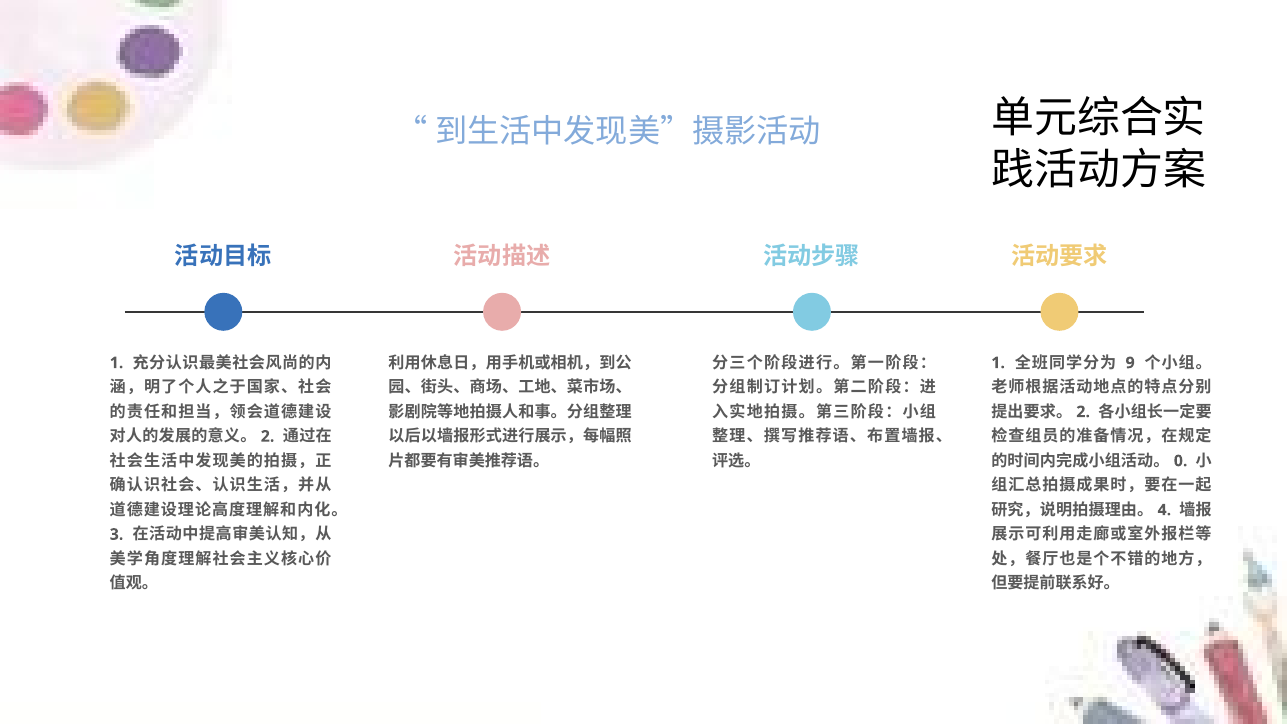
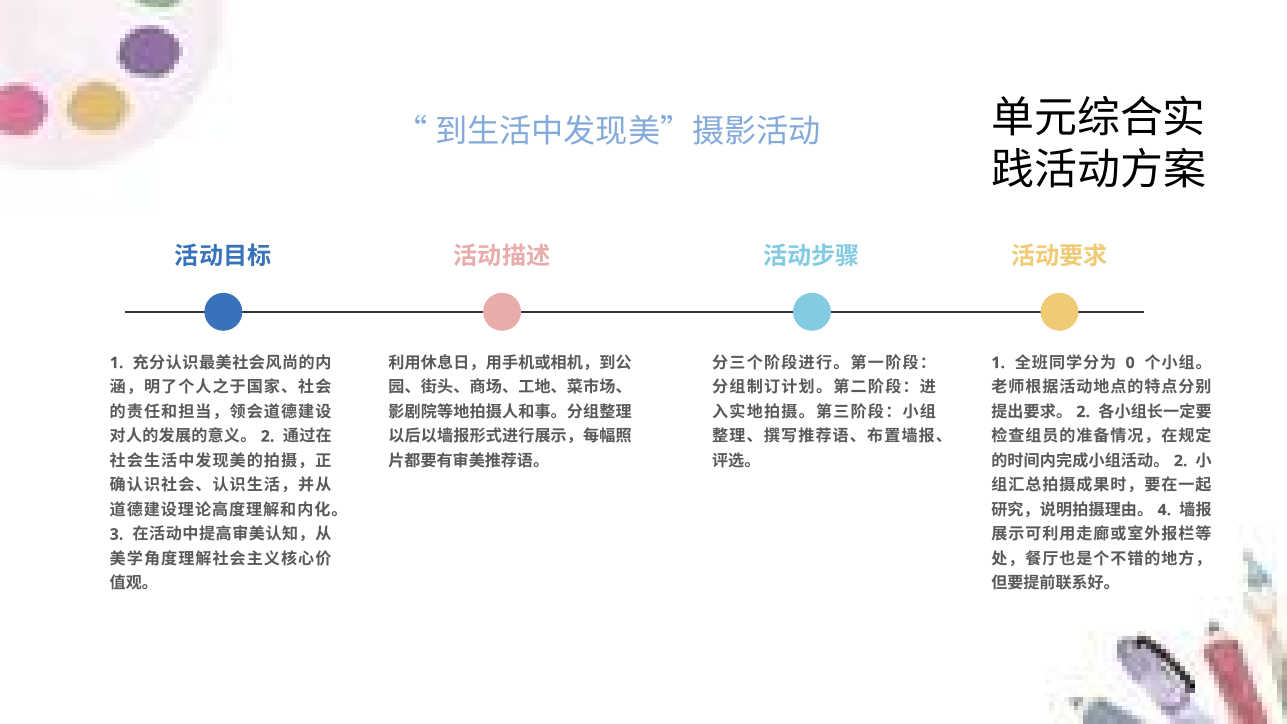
9: 9 -> 0
0 at (1181, 461): 0 -> 2
